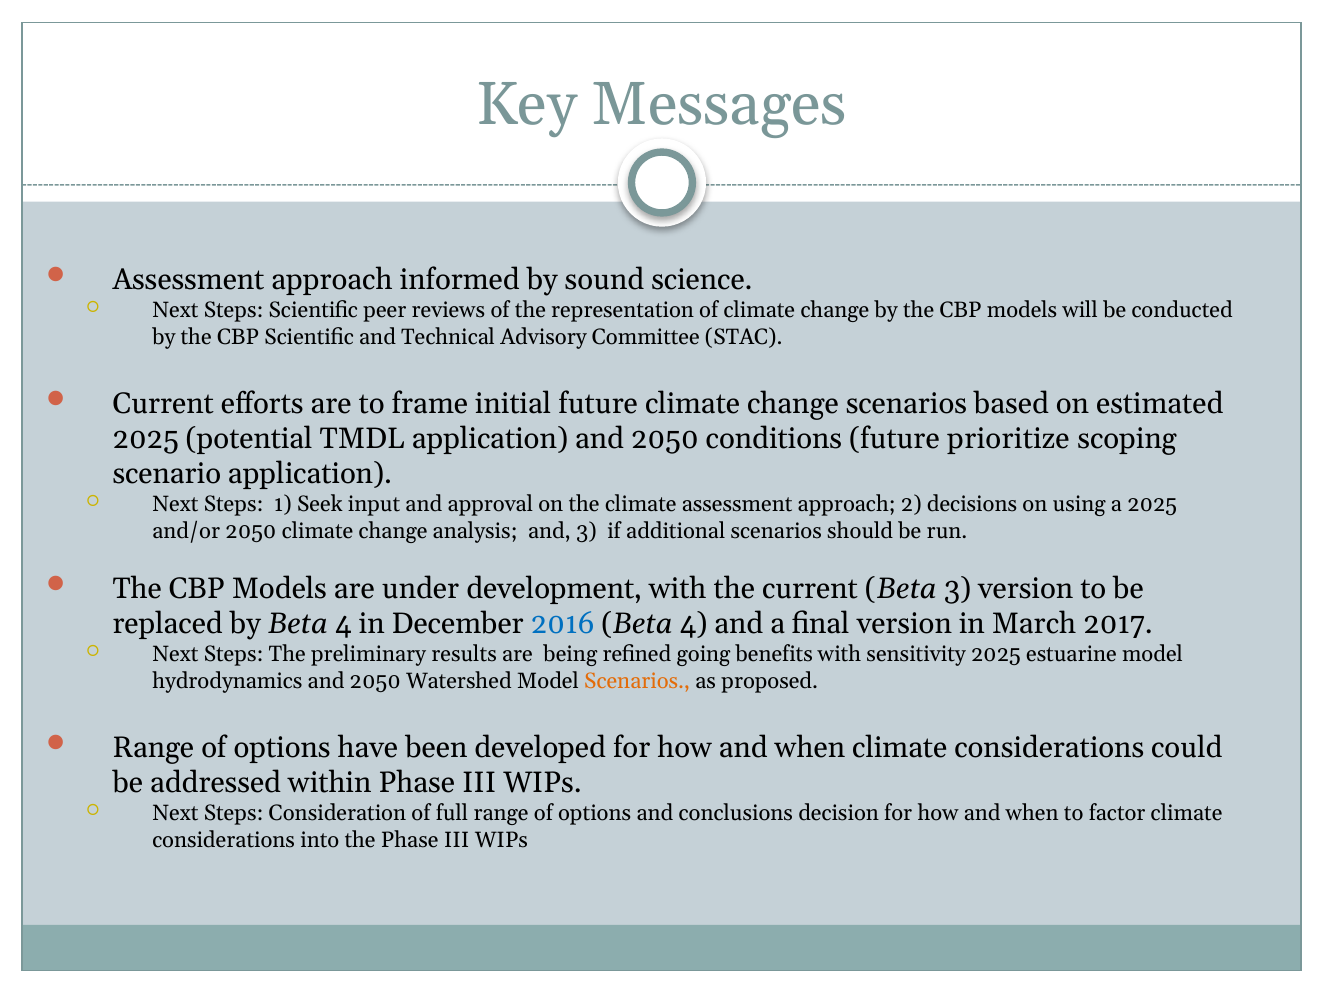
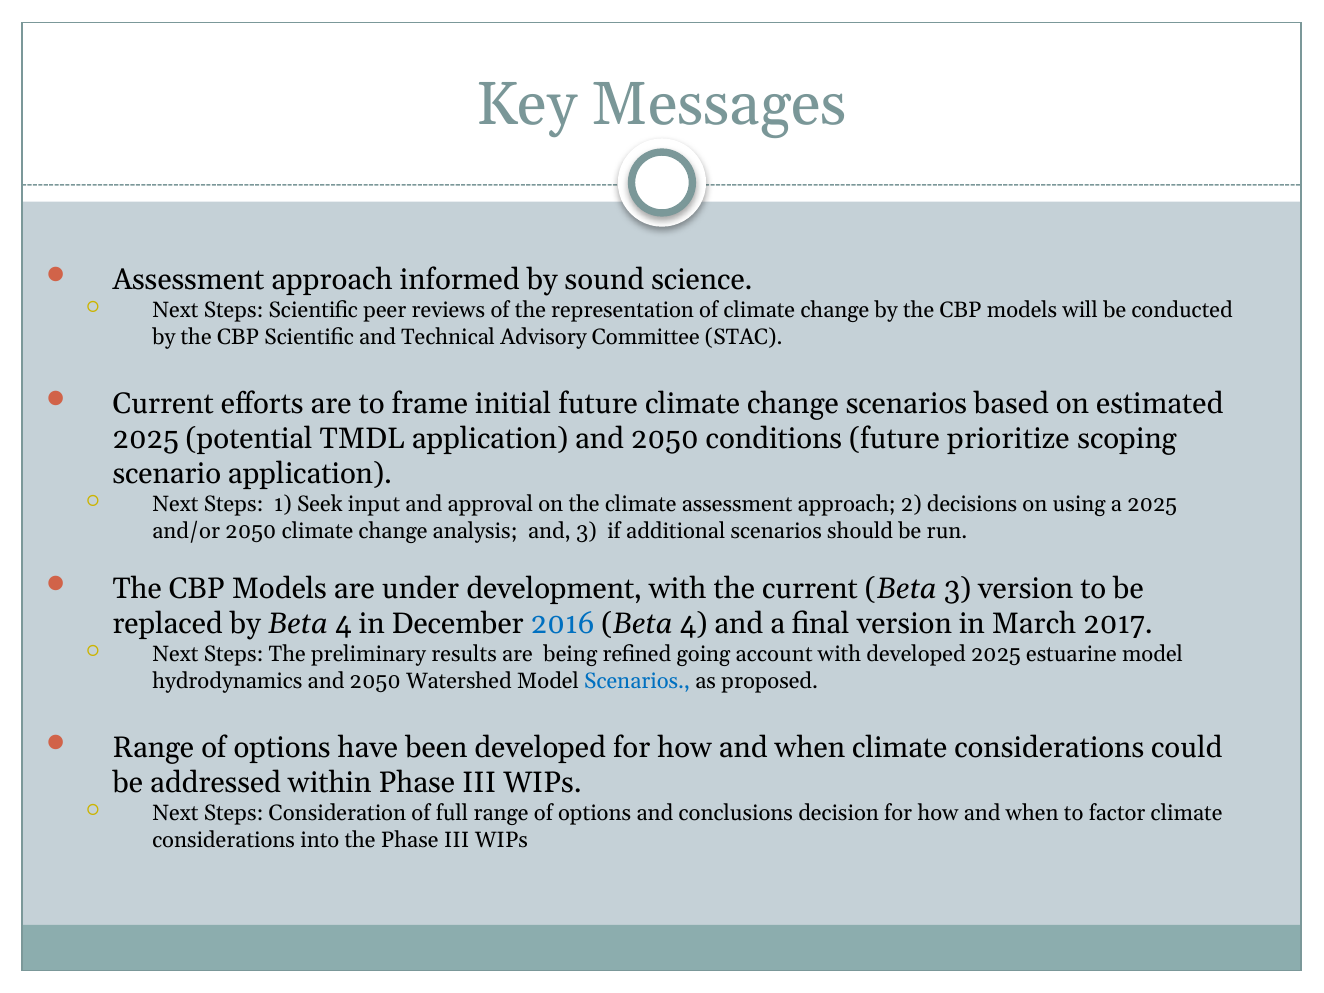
benefits: benefits -> account
with sensitivity: sensitivity -> developed
Scenarios at (637, 681) colour: orange -> blue
